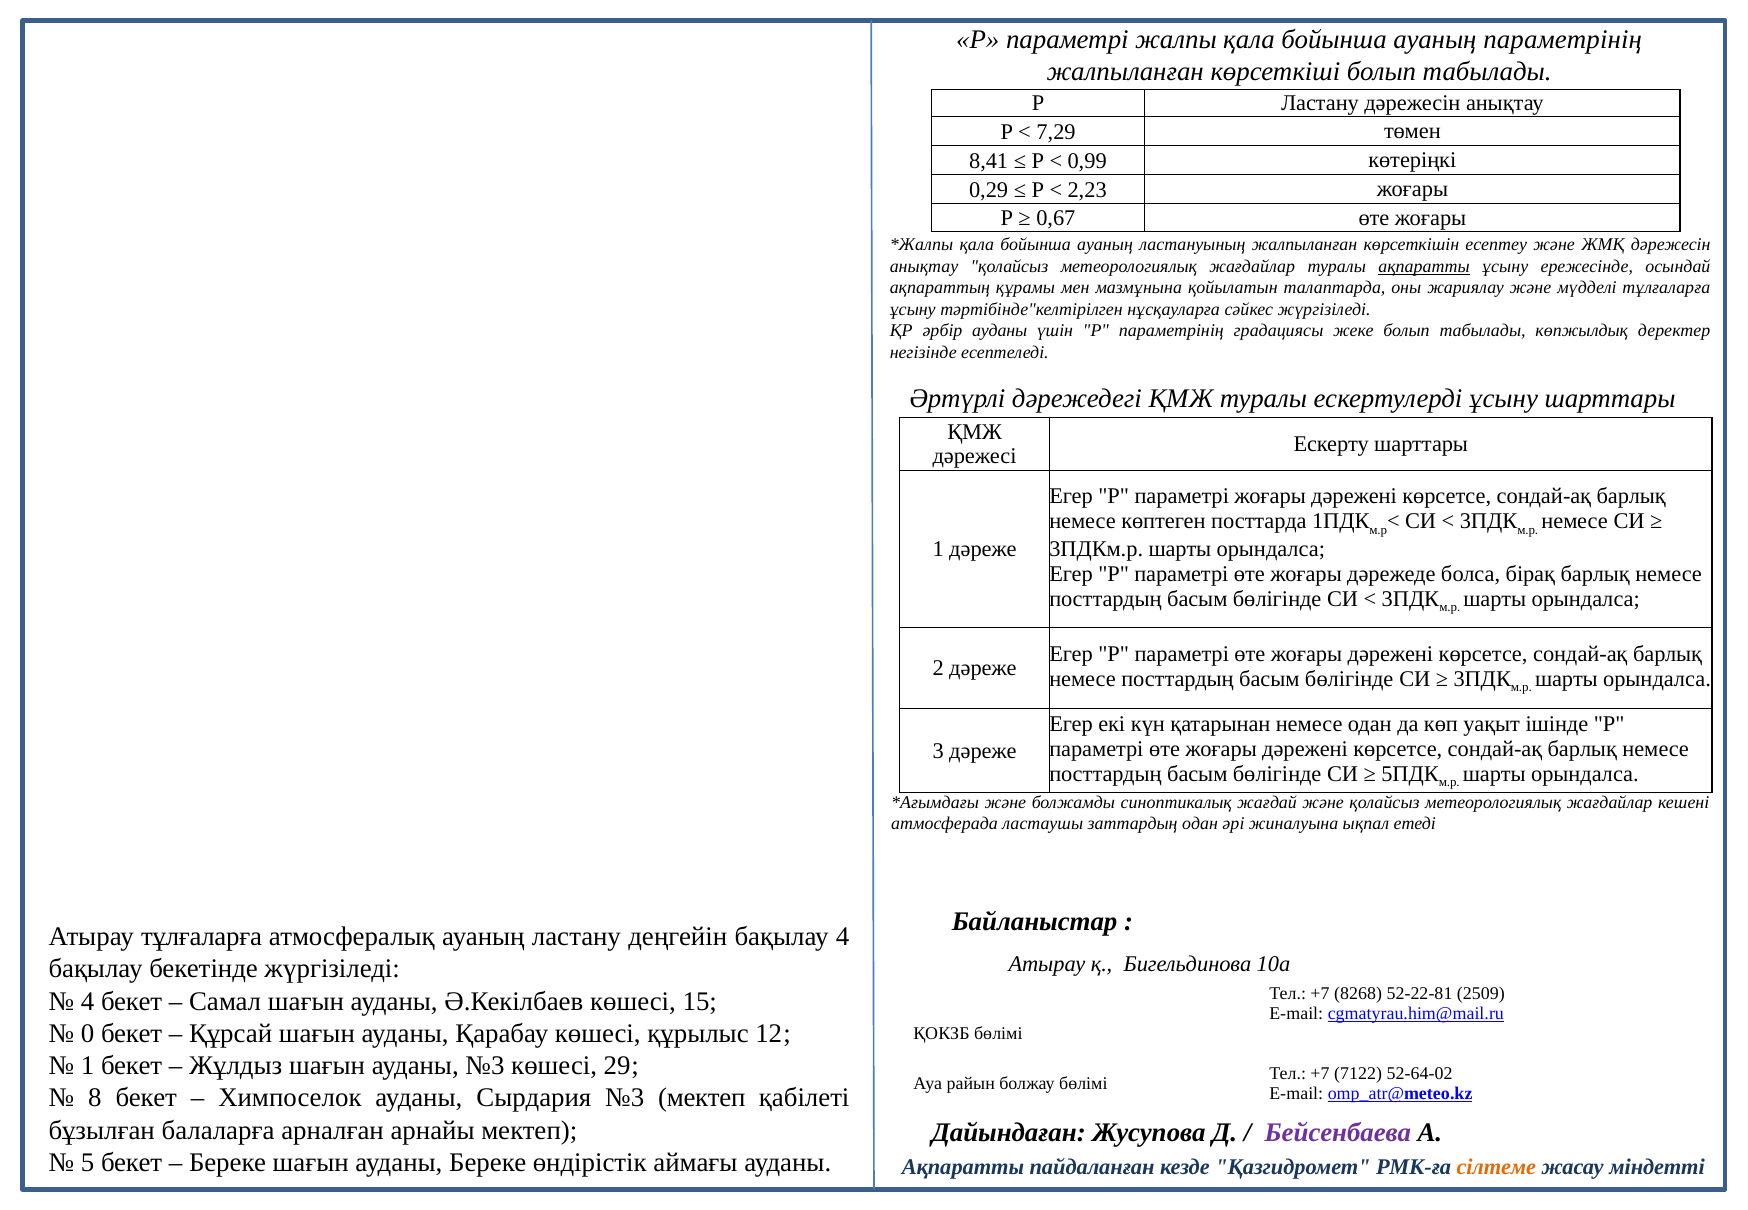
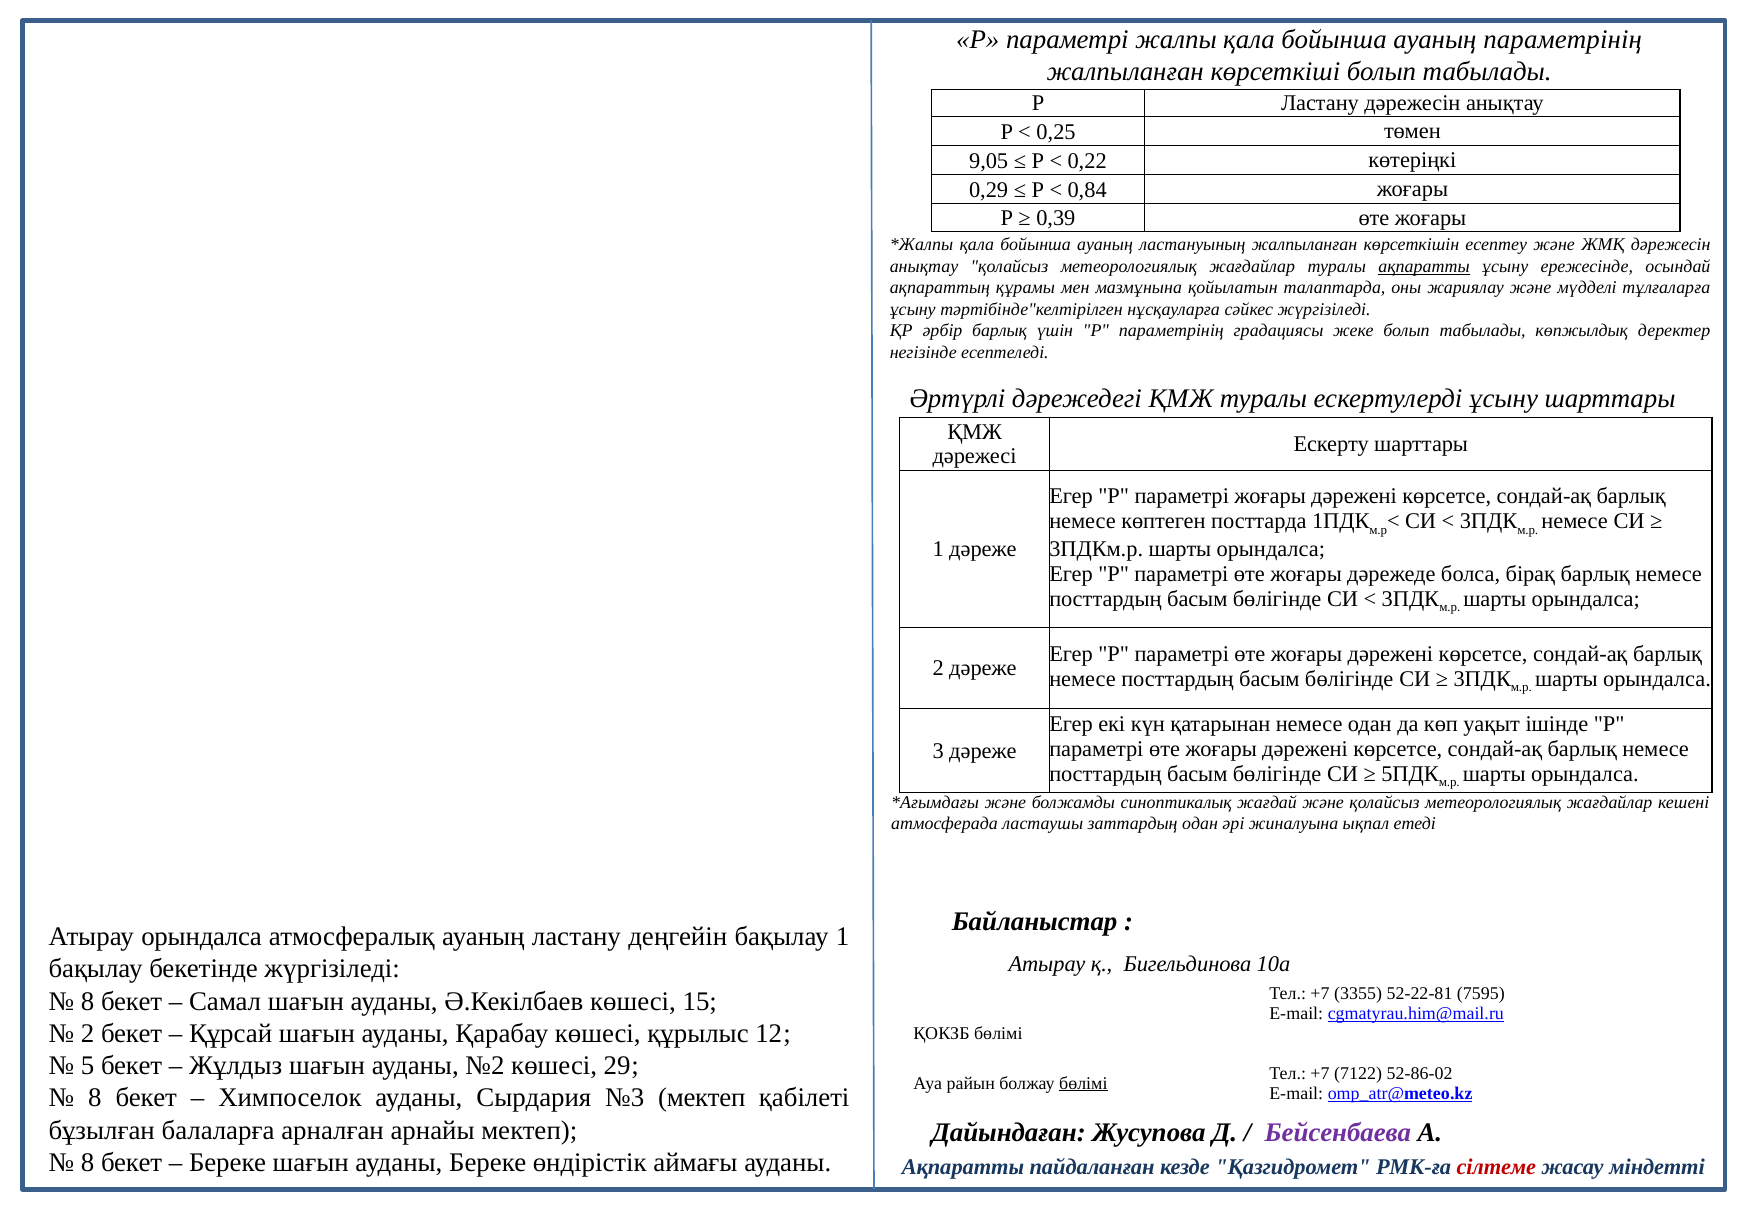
7,29: 7,29 -> 0,25
8,41: 8,41 -> 9,05
0,99: 0,99 -> 0,22
2,23: 2,23 -> 0,84
0,67: 0,67 -> 0,39
әрбір ауданы: ауданы -> барлық
Атырау тұлғаларға: тұлғаларға -> орындалса
бақылау 4: 4 -> 1
8268: 8268 -> 3355
2509: 2509 -> 7595
4 at (88, 1001): 4 -> 8
0 at (88, 1034): 0 -> 2
1 at (88, 1066): 1 -> 5
ауданы №3: №3 -> №2
52-64-02: 52-64-02 -> 52-86-02
бөлімі at (1083, 1083) underline: none -> present
5 at (88, 1163): 5 -> 8
сілтеме colour: orange -> red
